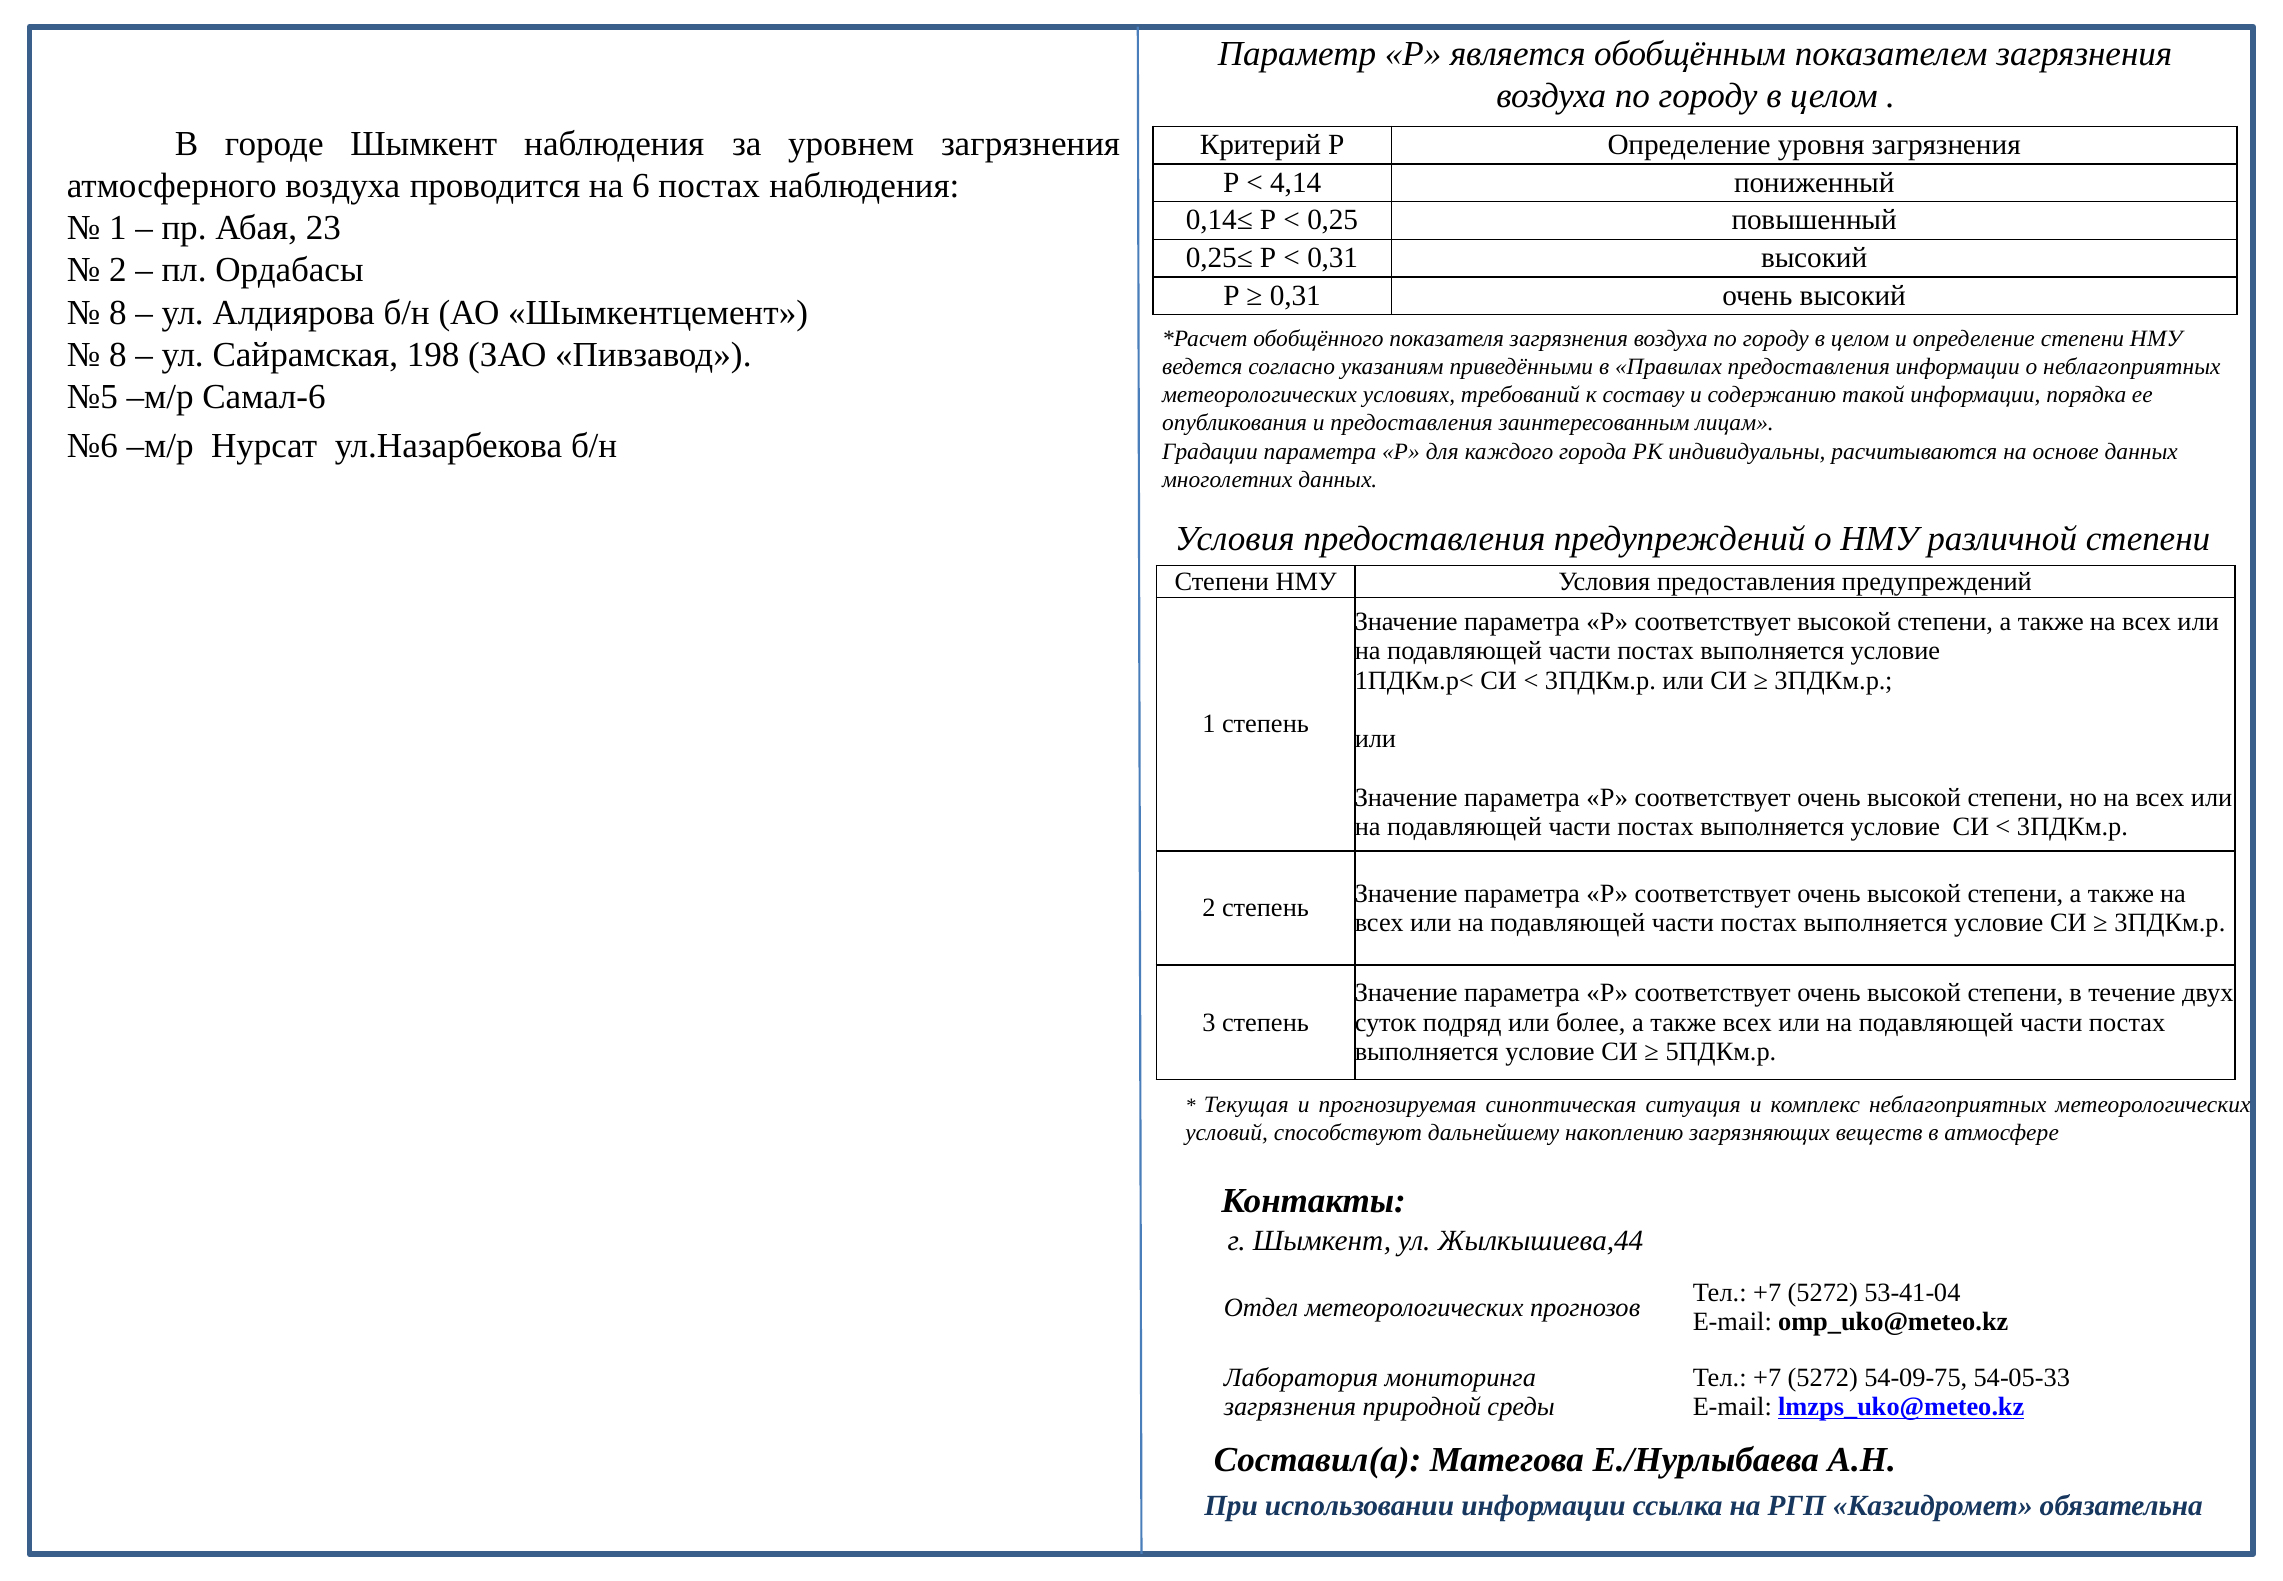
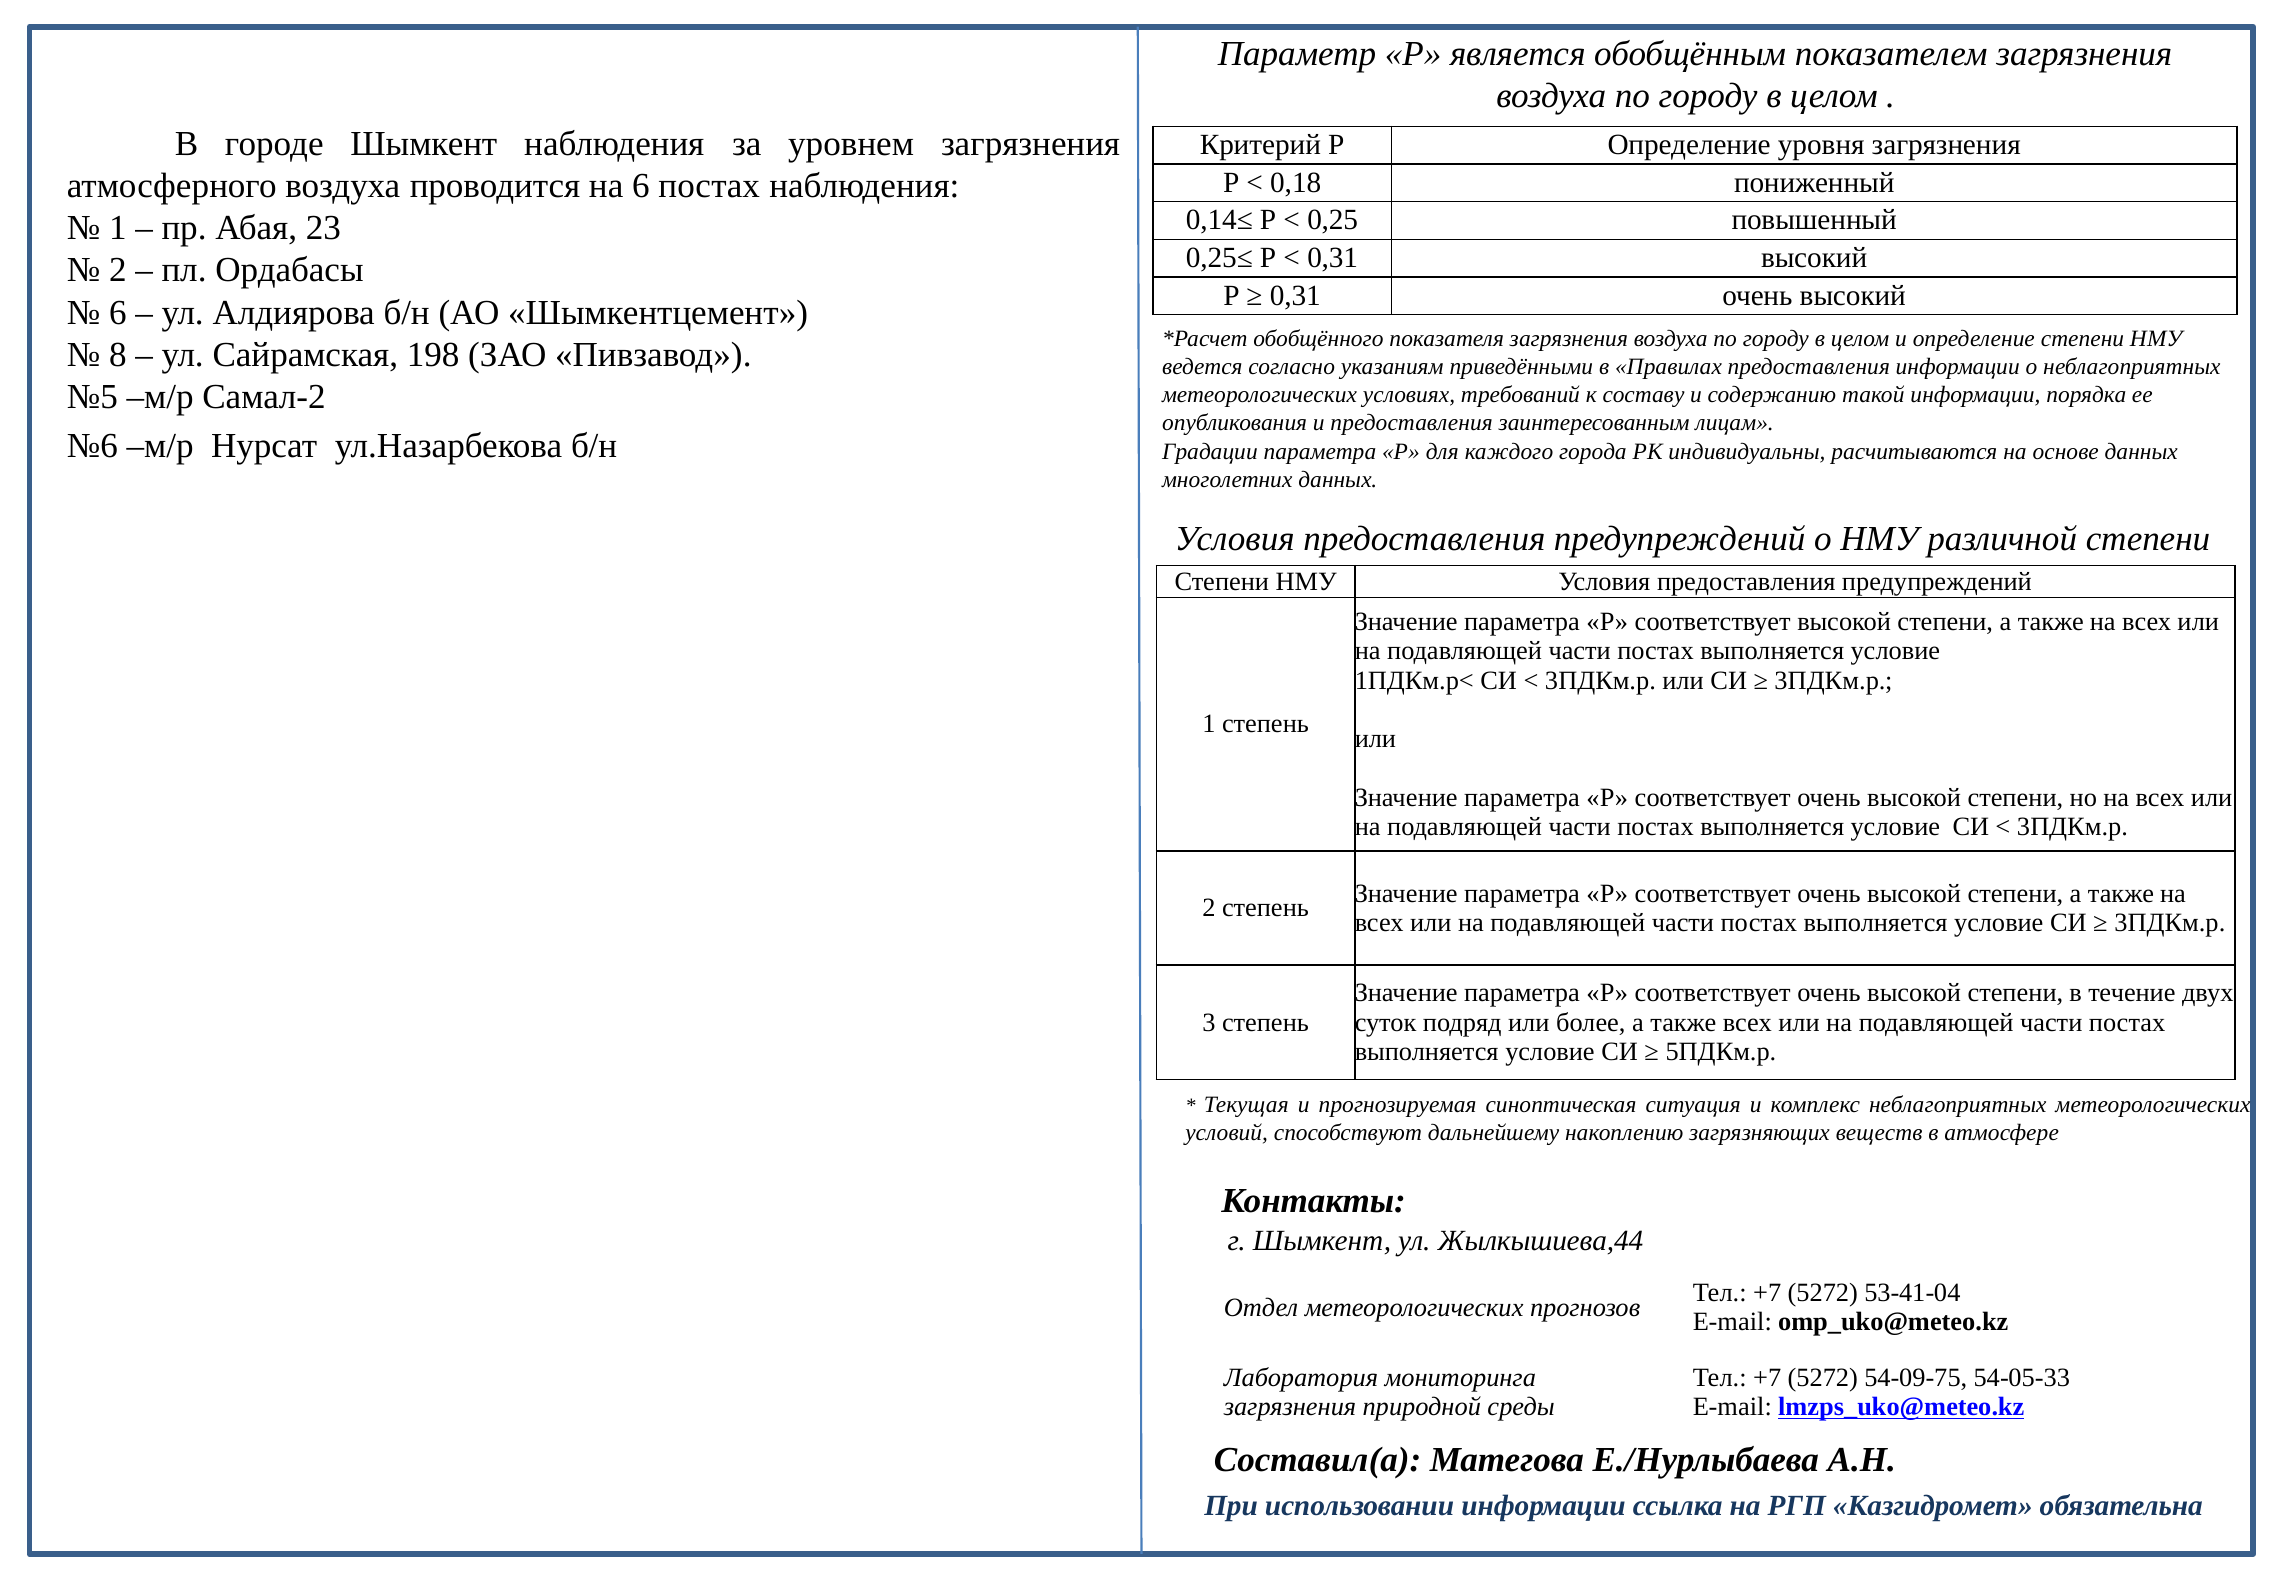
4,14: 4,14 -> 0,18
8 at (118, 312): 8 -> 6
Самал-6: Самал-6 -> Самал-2
